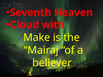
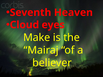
with: with -> eyes
